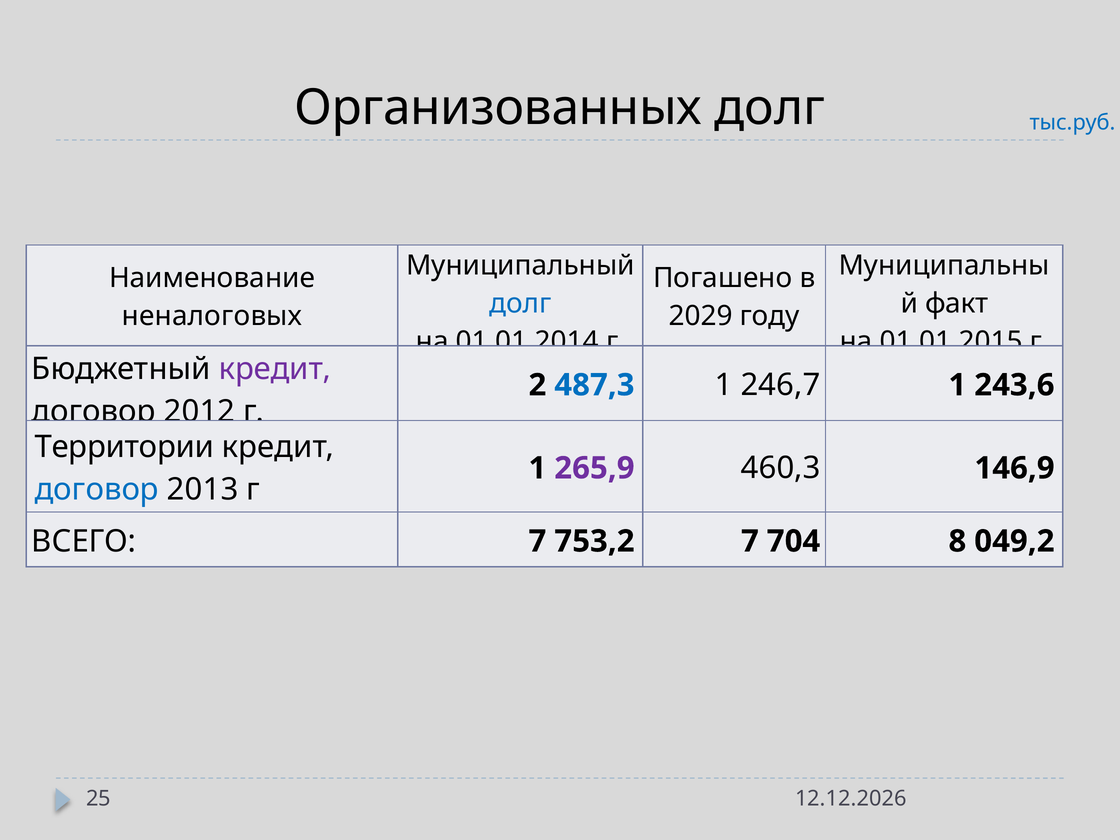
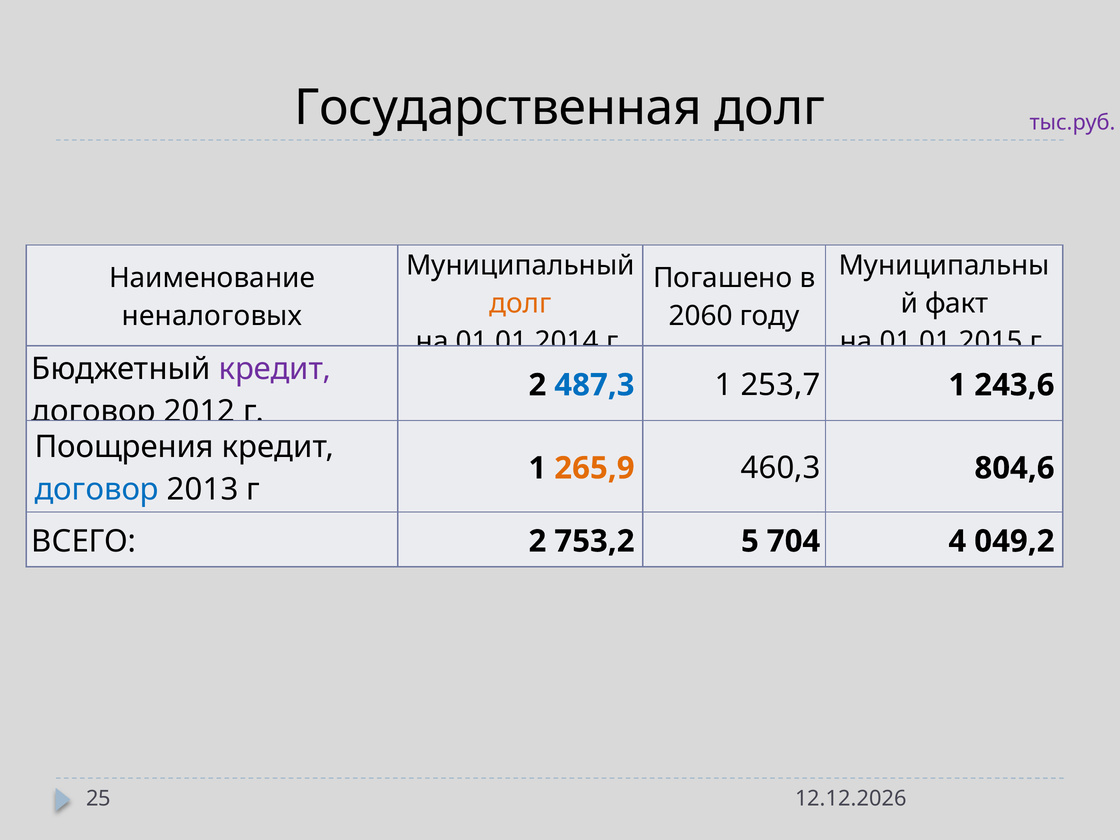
Организованных: Организованных -> Государственная
тыс.руб colour: blue -> purple
долг at (520, 304) colour: blue -> orange
2029: 2029 -> 2060
246,7: 246,7 -> 253,7
Территории: Территории -> Поощрения
265,9 colour: purple -> orange
146,9: 146,9 -> 804,6
ВСЕГО 7: 7 -> 2
753,2 7: 7 -> 5
8: 8 -> 4
